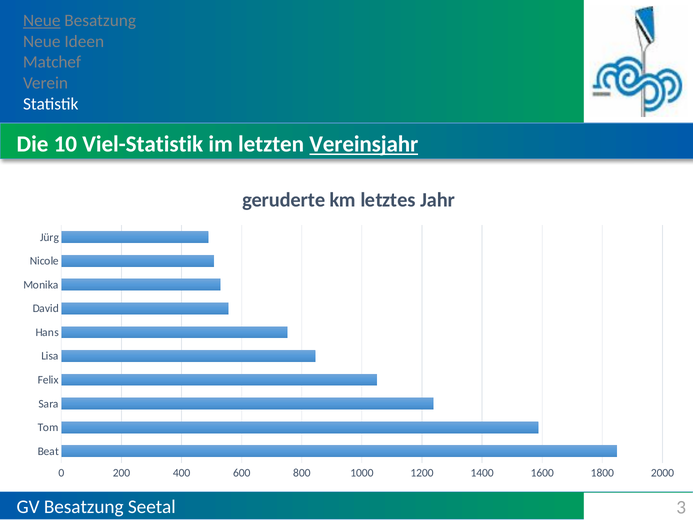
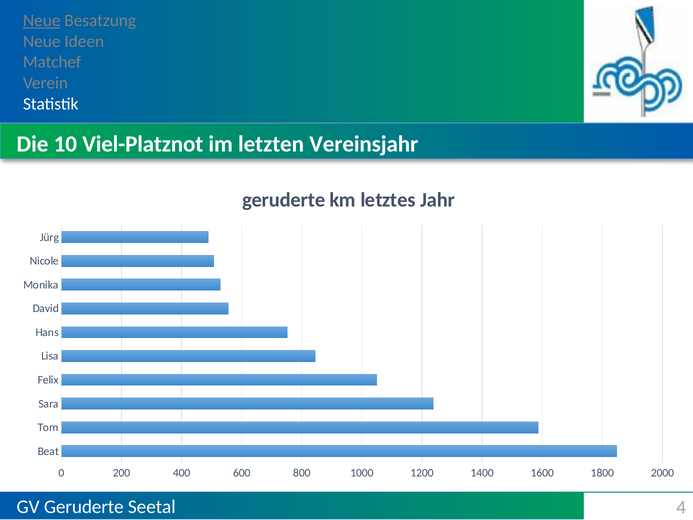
Viel-Statistik: Viel-Statistik -> Viel-Platznot
Vereinsjahr underline: present -> none
GV Besatzung: Besatzung -> Geruderte
3: 3 -> 4
